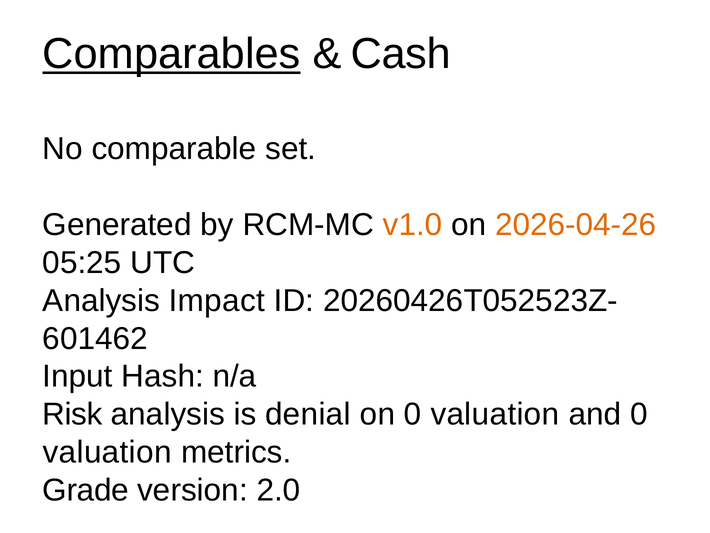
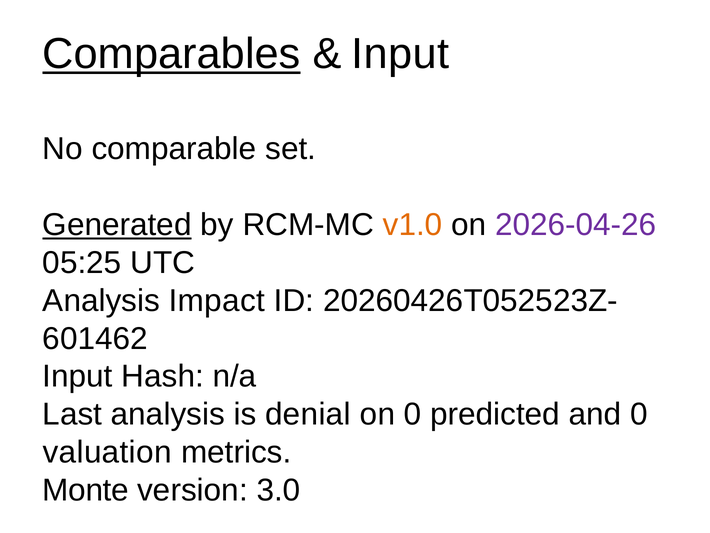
Cash at (401, 54): Cash -> Input
Generated underline: none -> present
2026-04-26 colour: orange -> purple
Risk: Risk -> Last
on 0 valuation: valuation -> predicted
Grade: Grade -> Monte
2.0: 2.0 -> 3.0
